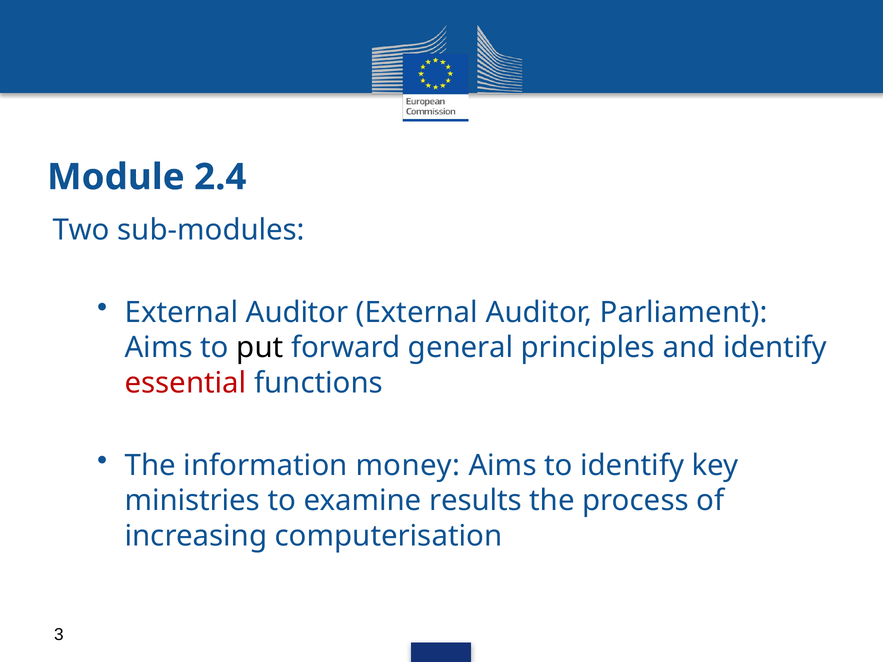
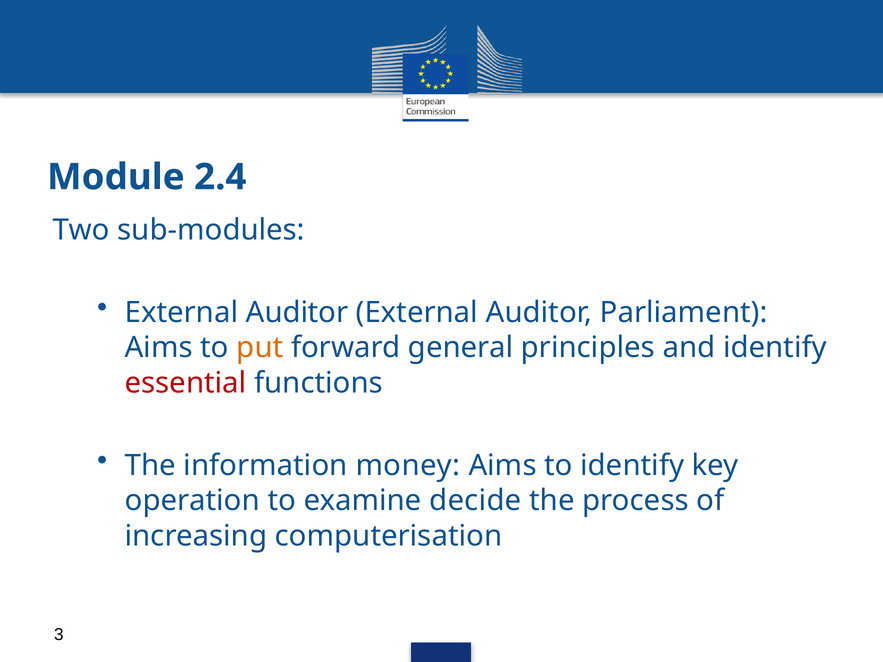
put colour: black -> orange
ministries: ministries -> operation
results: results -> decide
